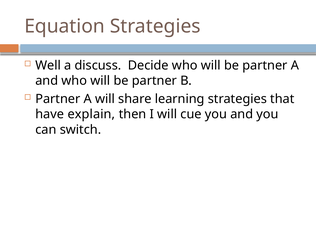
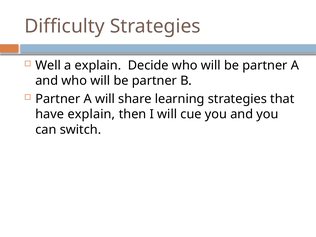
Equation: Equation -> Difficulty
a discuss: discuss -> explain
